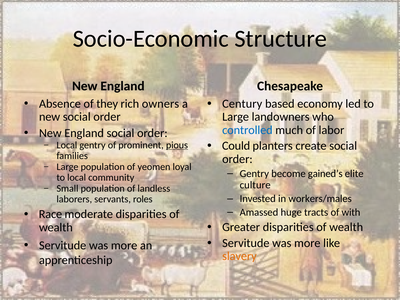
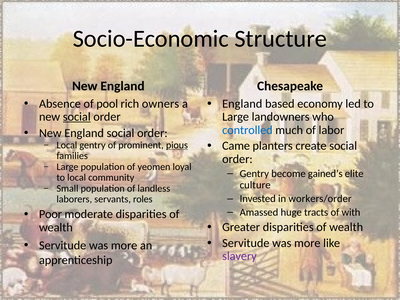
Century at (242, 104): Century -> England
they: they -> pool
social at (77, 117) underline: none -> present
Could: Could -> Came
workers/males: workers/males -> workers/order
Race: Race -> Poor
slavery colour: orange -> purple
